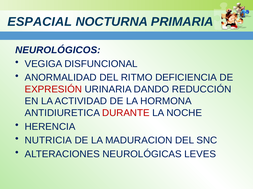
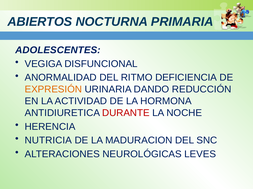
ESPACIAL: ESPACIAL -> ABIERTOS
NEUROLÓGICOS: NEUROLÓGICOS -> ADOLESCENTES
EXPRESIÓN colour: red -> orange
